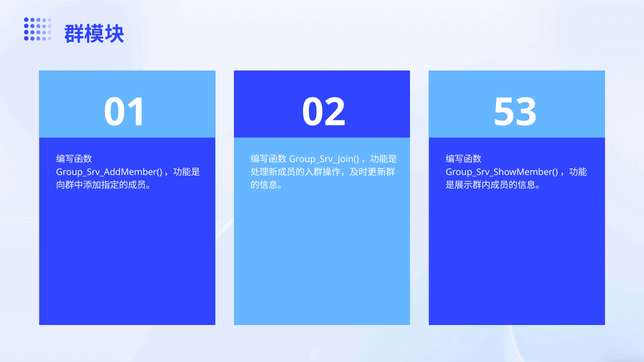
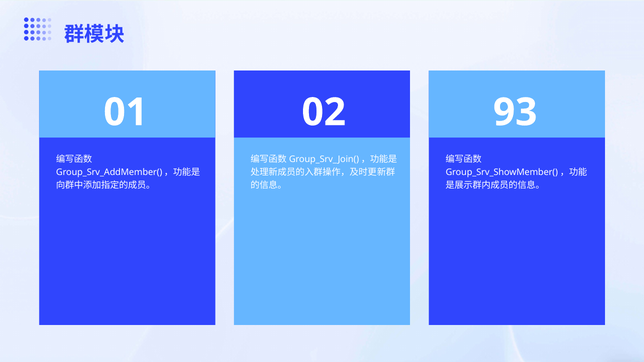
53: 53 -> 93
